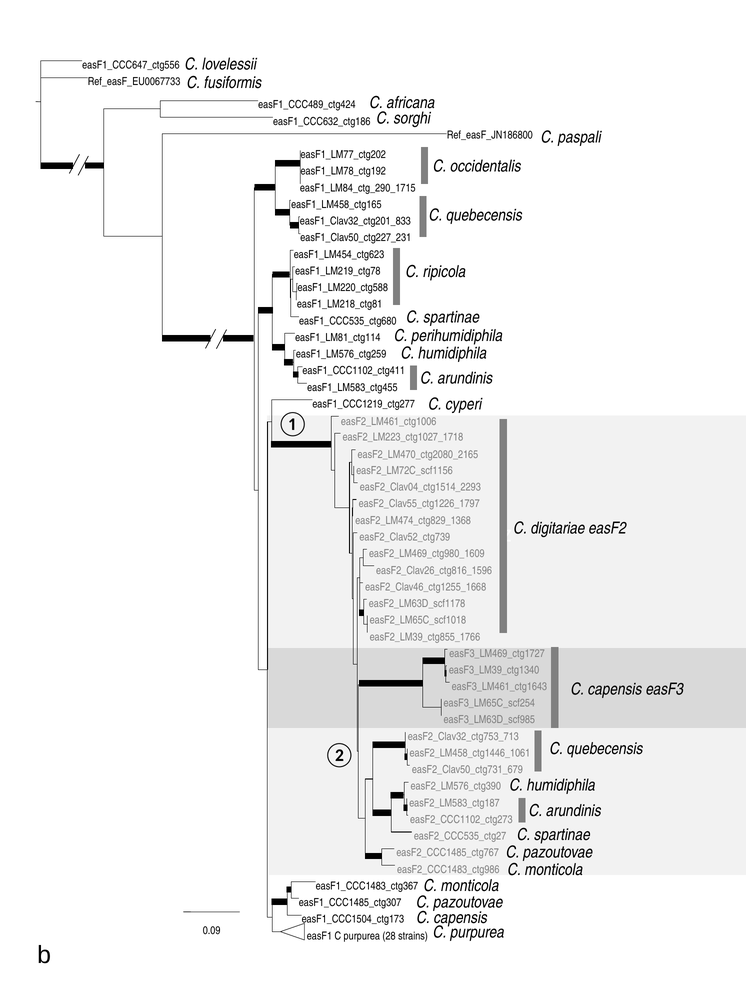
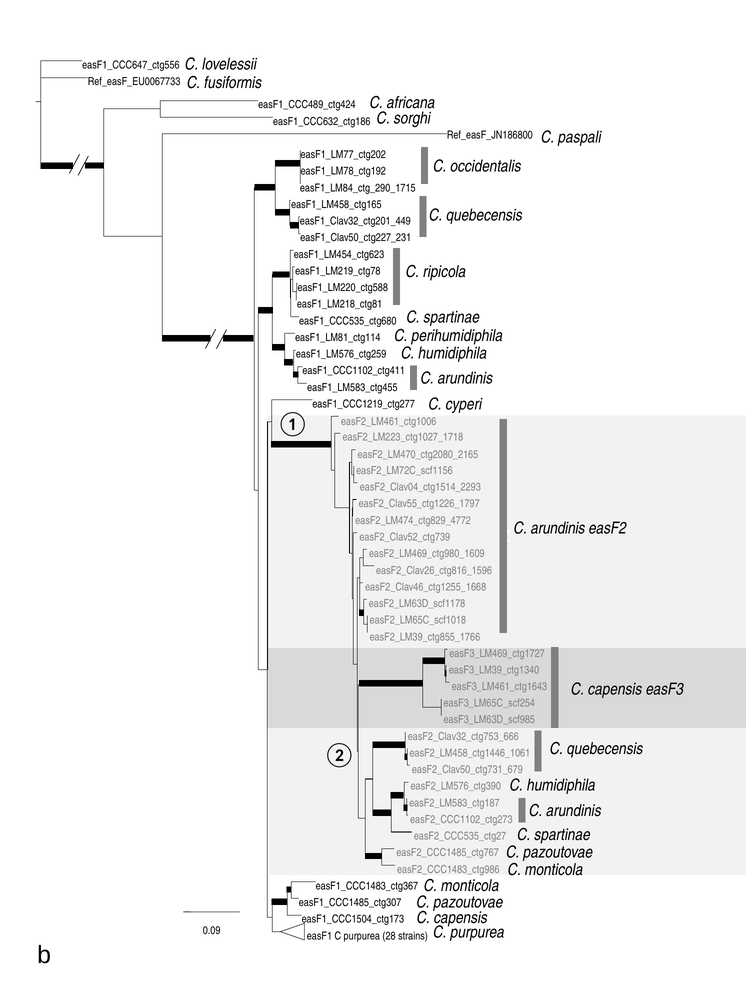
easF1_Clav32_ctg201_833: easF1_Clav32_ctg201_833 -> easF1_Clav32_ctg201_449
easF2_LM474_ctg829_1368: easF2_LM474_ctg829_1368 -> easF2_LM474_ctg829_4772
digitariae at (558, 528): digitariae -> arundinis
easF2_Clav32_ctg753_713: easF2_Clav32_ctg753_713 -> easF2_Clav32_ctg753_666
